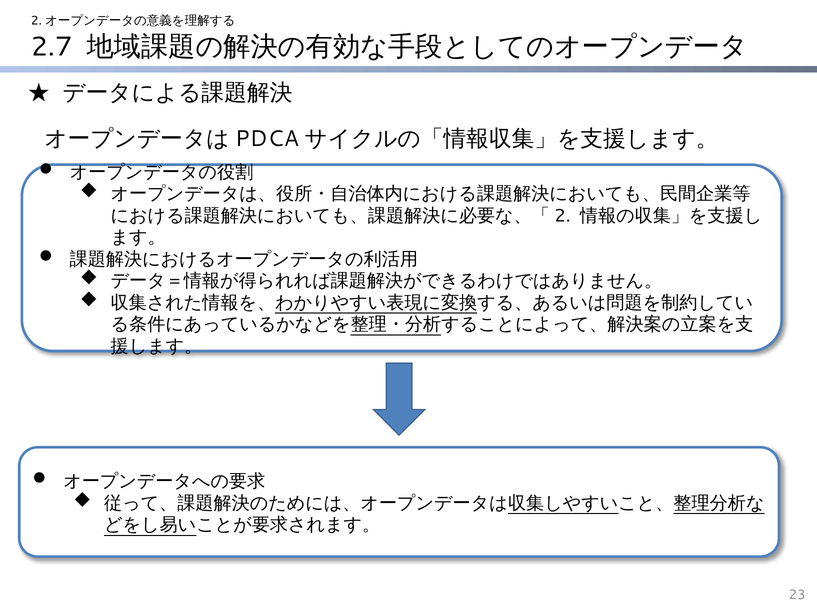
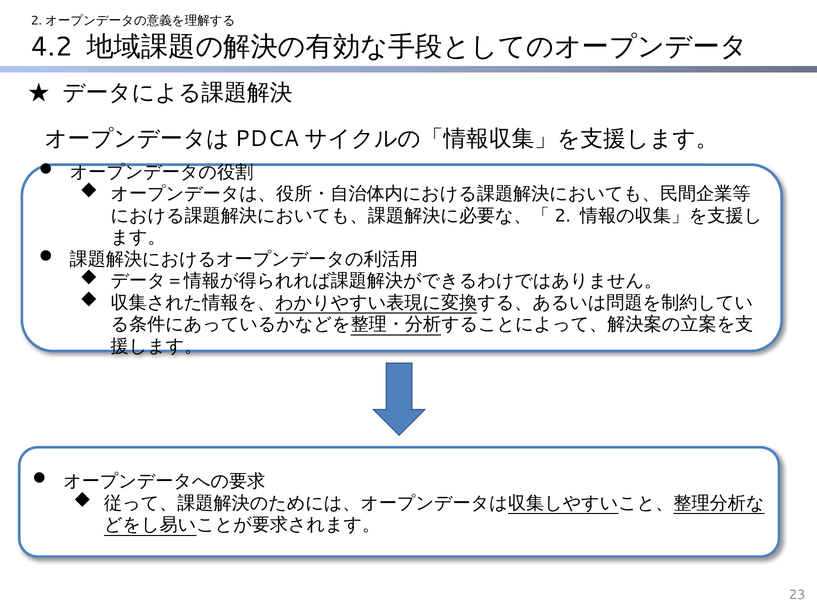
2.7: 2.7 -> 4.2
